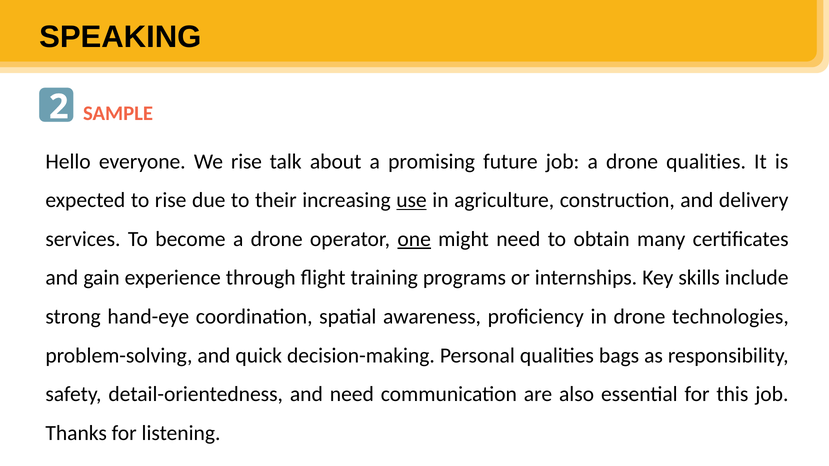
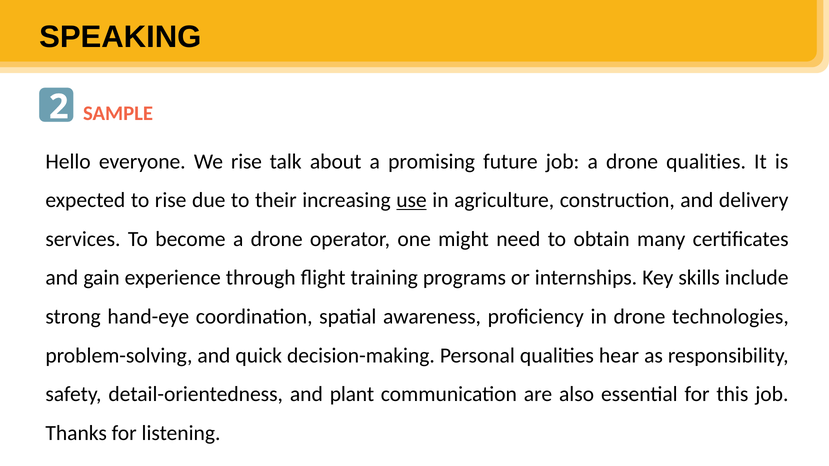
one underline: present -> none
bags: bags -> hear
and need: need -> plant
